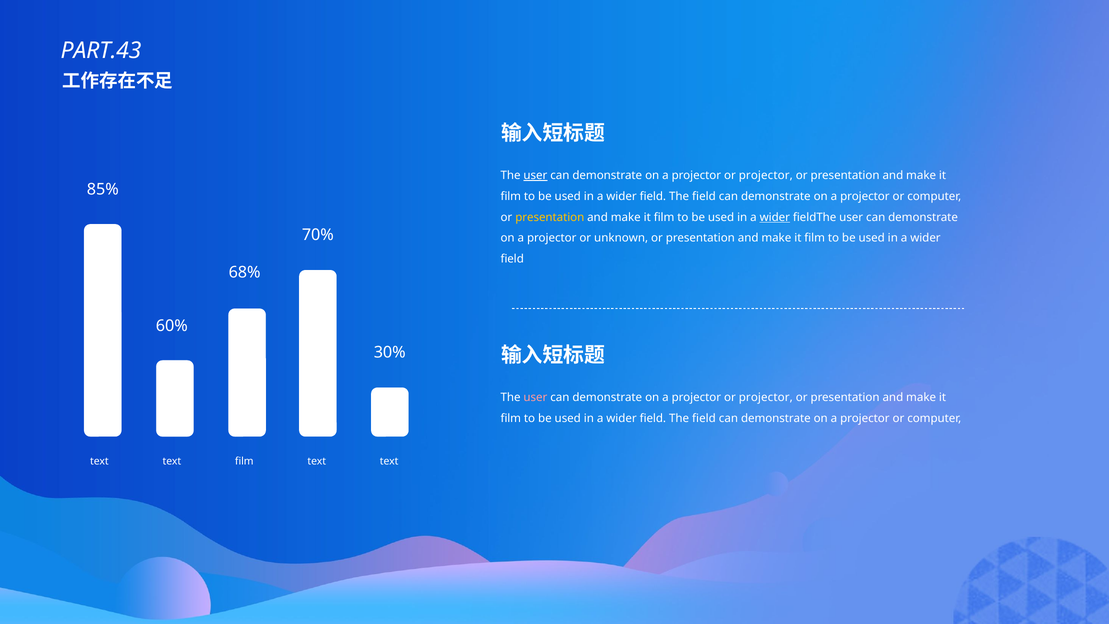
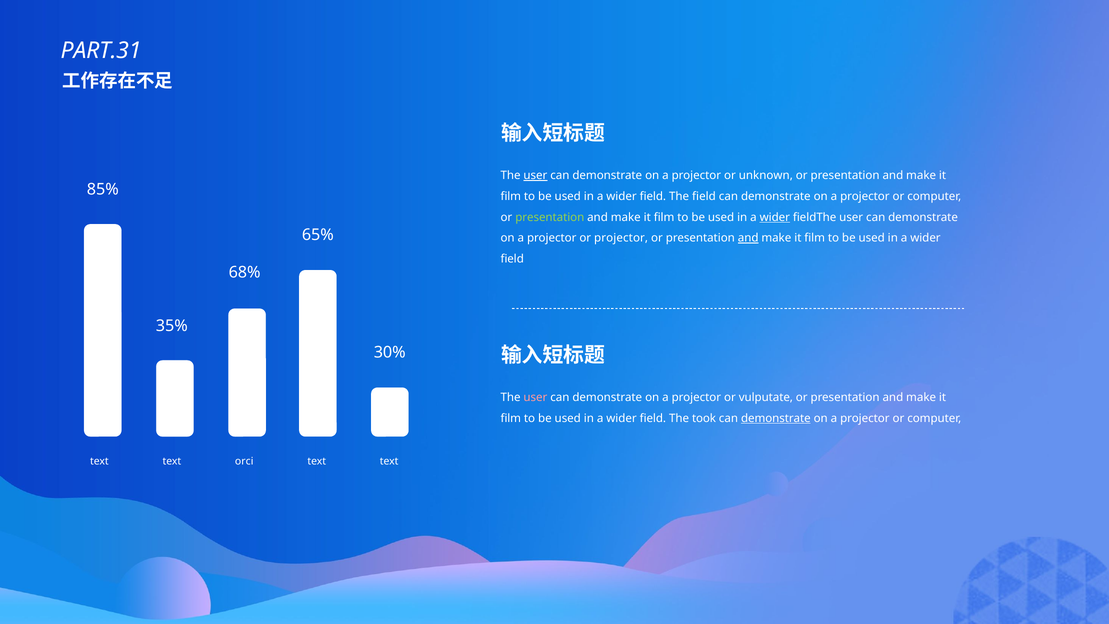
PART.43: PART.43 -> PART.31
projector at (766, 176): projector -> unknown
presentation at (550, 217) colour: yellow -> light green
70%: 70% -> 65%
or unknown: unknown -> projector
and at (748, 238) underline: none -> present
60%: 60% -> 35%
projector at (766, 397): projector -> vulputate
field at (704, 418): field -> took
demonstrate at (776, 418) underline: none -> present
text film: film -> orci
